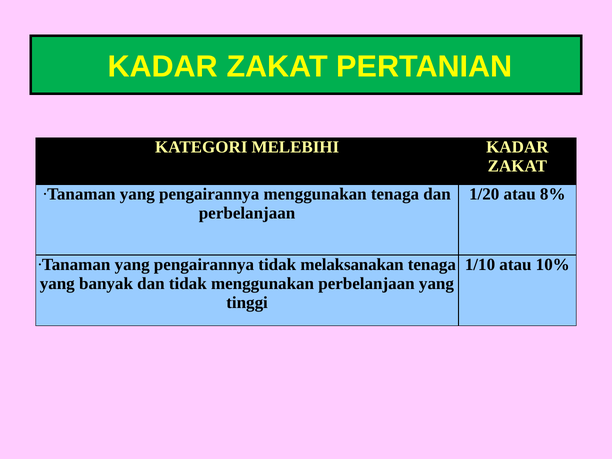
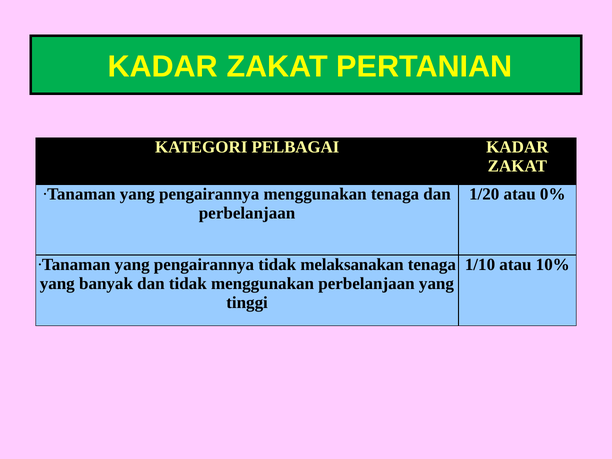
MELEBIHI: MELEBIHI -> PELBAGAI
8%: 8% -> 0%
